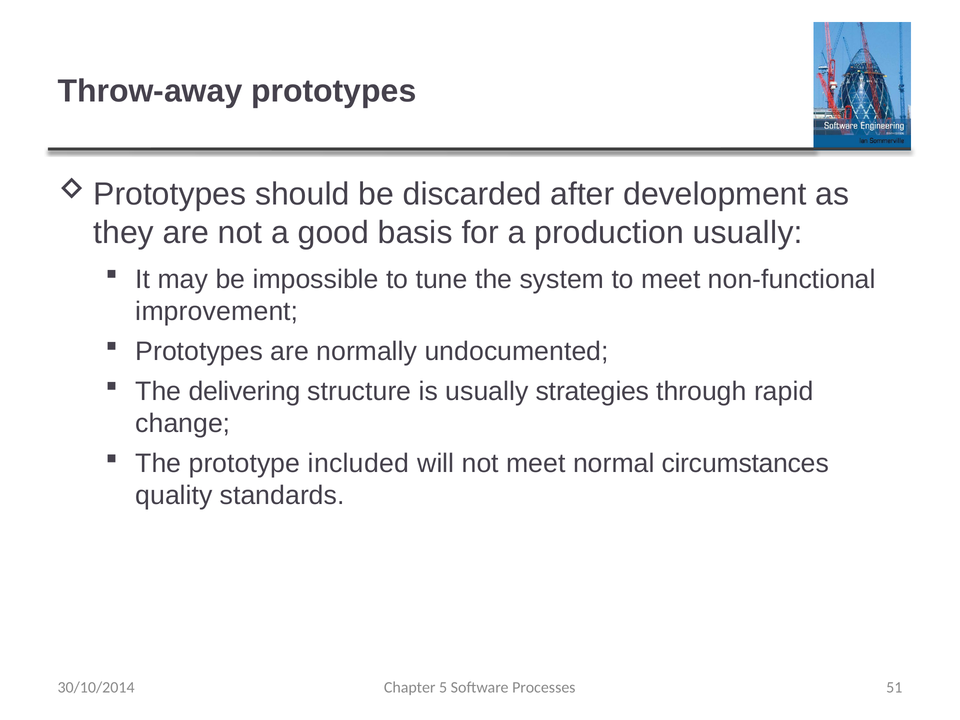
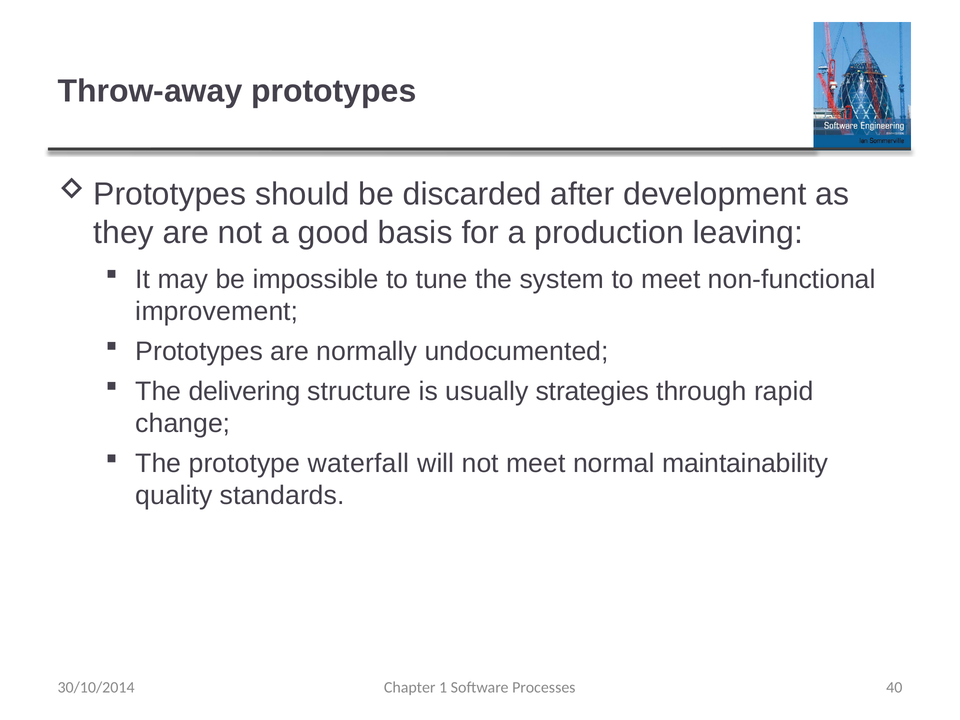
production usually: usually -> leaving
included: included -> waterfall
circumstances: circumstances -> maintainability
5: 5 -> 1
51: 51 -> 40
